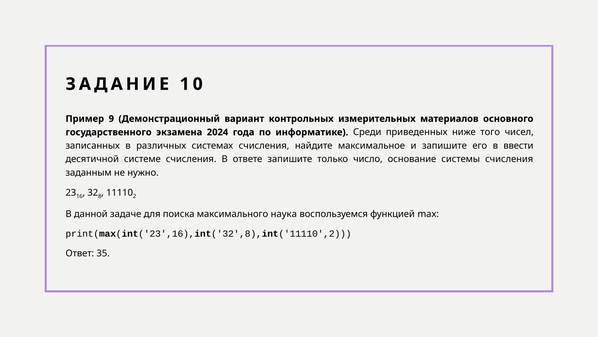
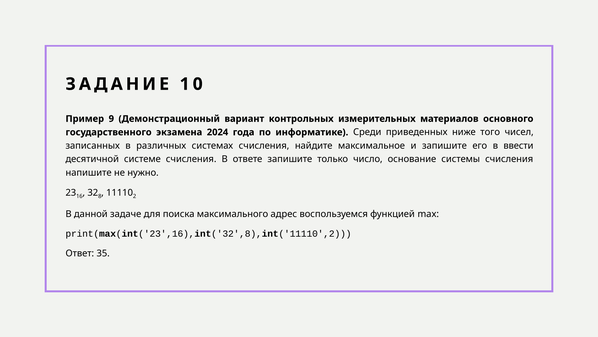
заданным: заданным -> напишите
наука: наука -> адрес
